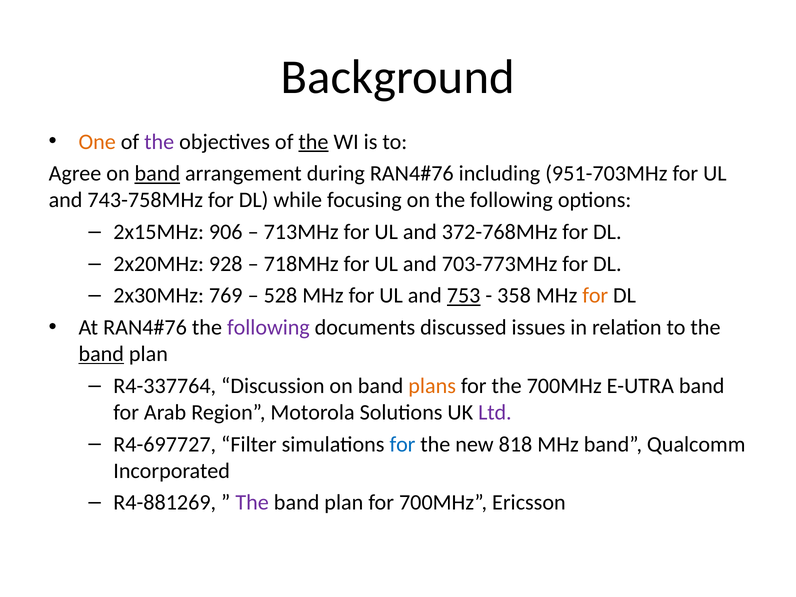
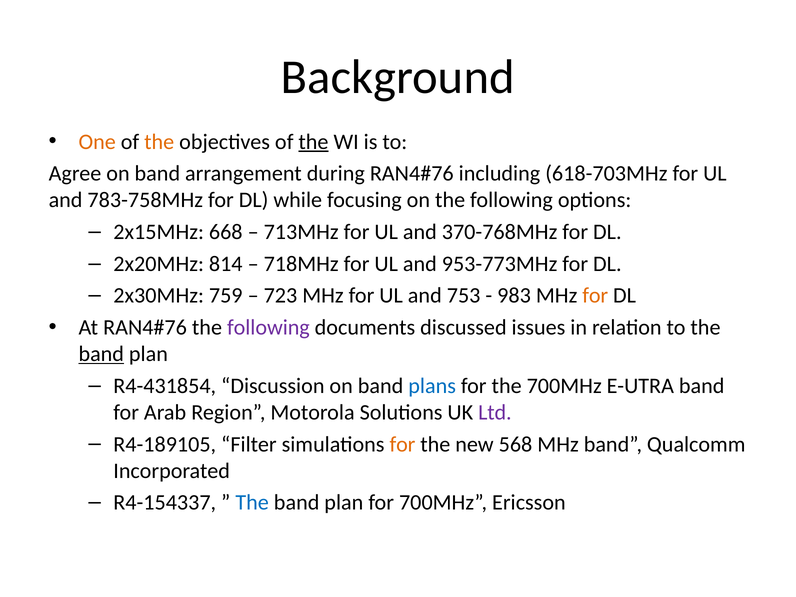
the at (159, 142) colour: purple -> orange
band at (157, 174) underline: present -> none
951-703MHz: 951-703MHz -> 618-703MHz
743-758MHz: 743-758MHz -> 783-758MHz
906: 906 -> 668
372-768MHz: 372-768MHz -> 370-768MHz
928: 928 -> 814
703-773MHz: 703-773MHz -> 953-773MHz
769: 769 -> 759
528: 528 -> 723
753 underline: present -> none
358: 358 -> 983
R4-337764: R4-337764 -> R4-431854
plans colour: orange -> blue
R4-697727: R4-697727 -> R4-189105
for at (402, 444) colour: blue -> orange
818: 818 -> 568
R4-881269: R4-881269 -> R4-154337
The at (252, 503) colour: purple -> blue
